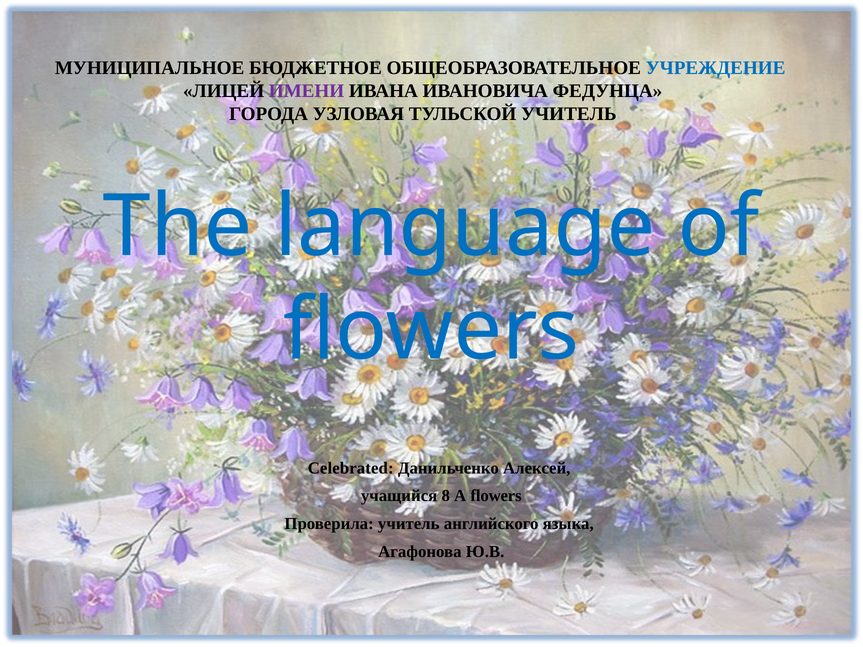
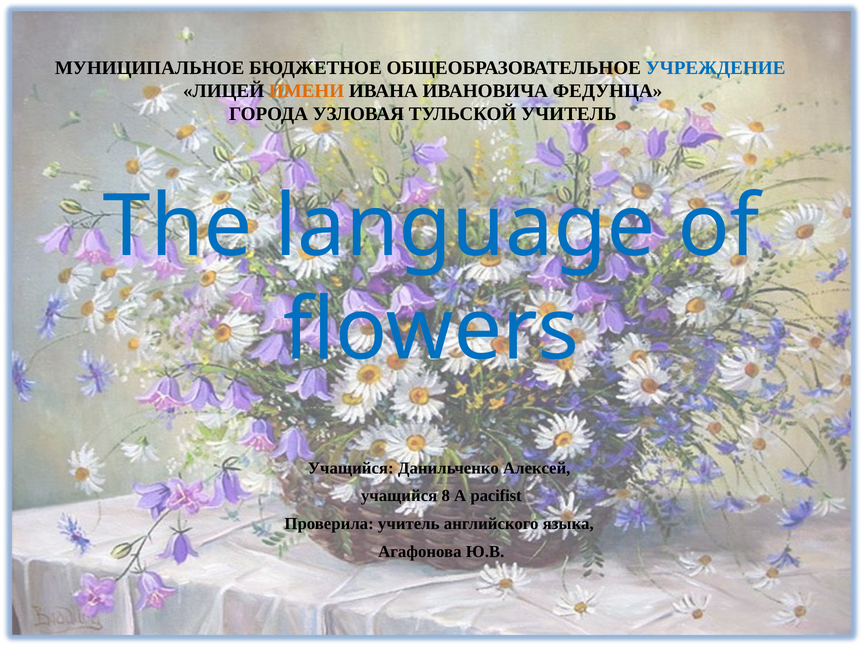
ИМЕНИ colour: purple -> orange
Celebrated at (351, 468): Celebrated -> Учащийся
А flowers: flowers -> pacifist
